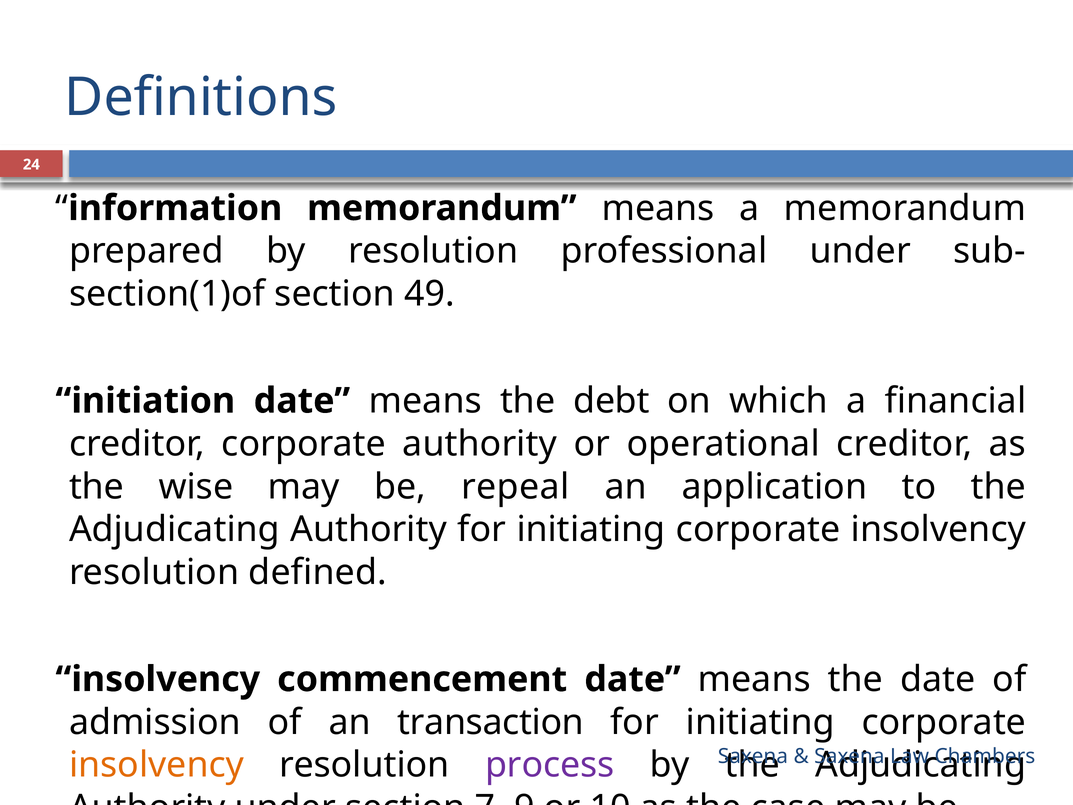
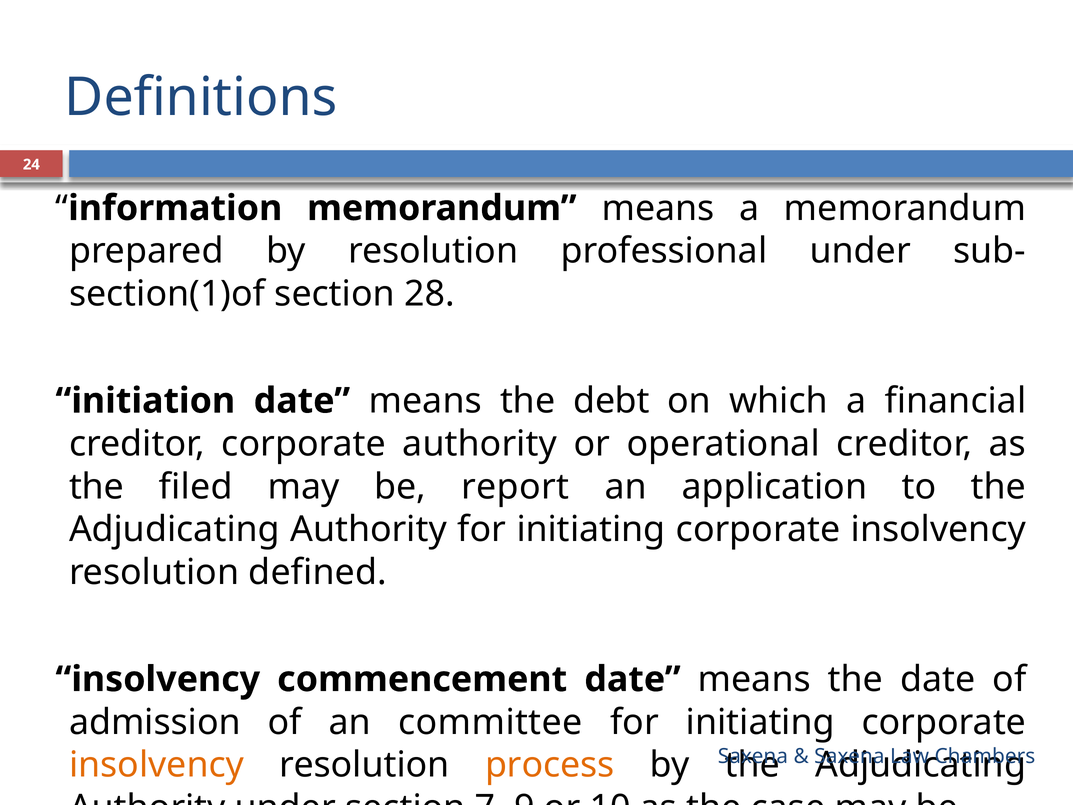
49: 49 -> 28
wise: wise -> filed
repeal: repeal -> report
transaction: transaction -> committee
process colour: purple -> orange
